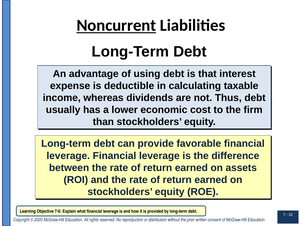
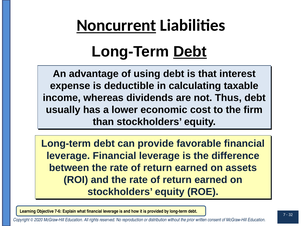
Debt at (190, 52) underline: none -> present
